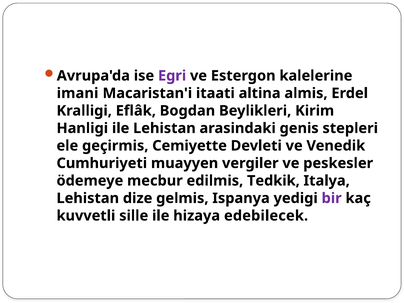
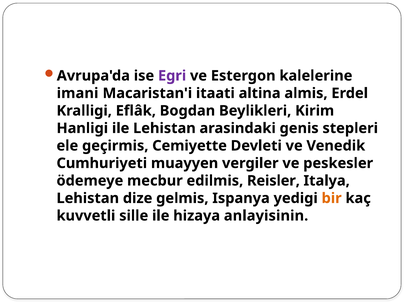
Tedkik: Tedkik -> Reisler
bir colour: purple -> orange
edebilecek: edebilecek -> anlayisinin
